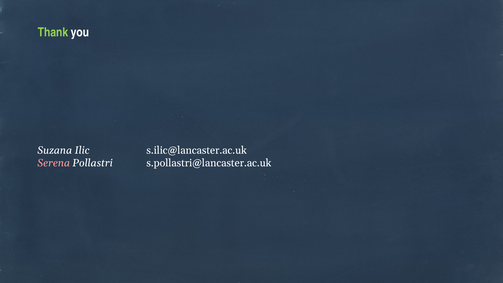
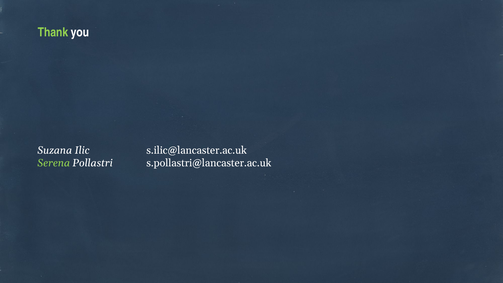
Serena colour: pink -> light green
